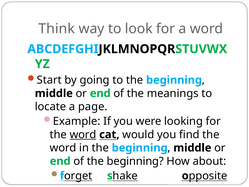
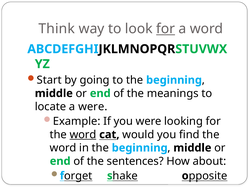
for at (166, 29) underline: none -> present
a page: page -> were
of the beginning: beginning -> sentences
